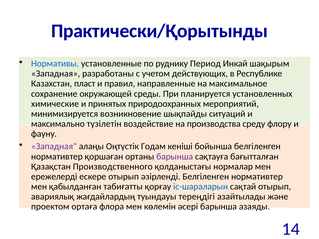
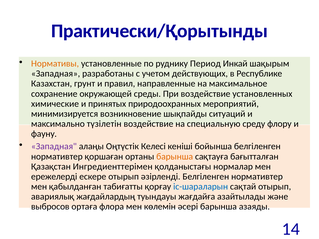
Нормативы colour: blue -> orange
пласт: пласт -> грунт
При планируется: планируется -> воздействие
производства: производства -> специальную
Годам: Годам -> Келесі
барынша at (175, 157) colour: purple -> orange
Производственного: Производственного -> Ингредиенттерімен
тереңдігі: тереңдігі -> жағдайға
проектом: проектом -> выбросов
